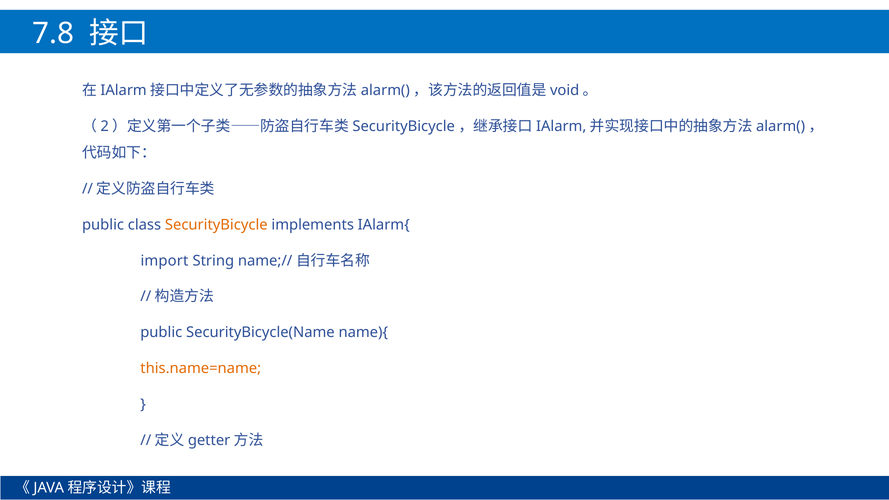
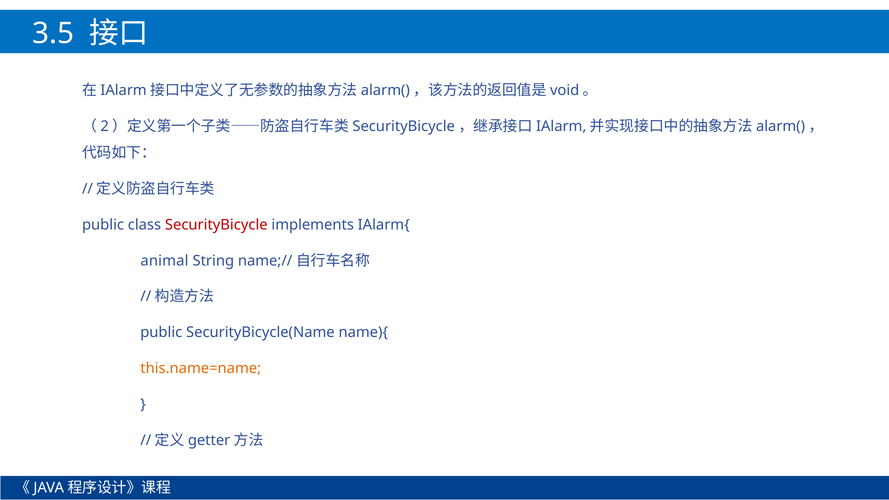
7.8: 7.8 -> 3.5
SecurityBicycle colour: orange -> red
import: import -> animal
